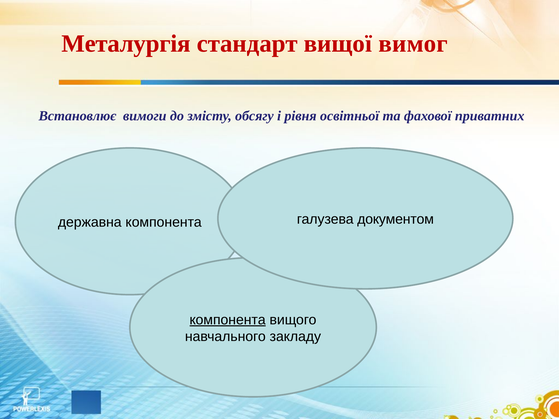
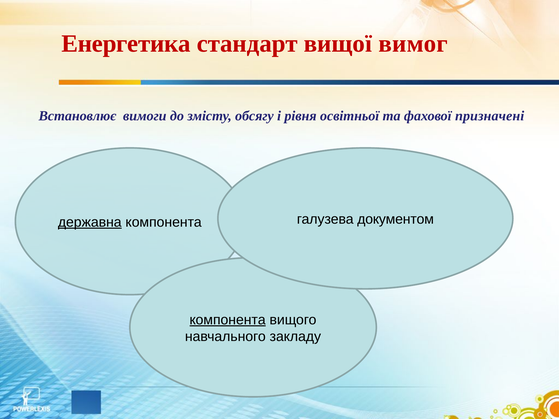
Металургія: Металургія -> Енергетика
приватних: приватних -> призначені
державна underline: none -> present
